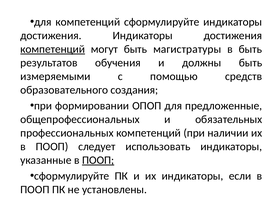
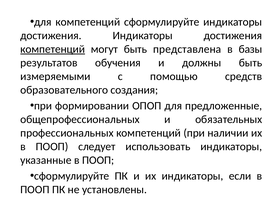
магистратуры: магистратуры -> представлена
в быть: быть -> базы
ПООП at (98, 160) underline: present -> none
